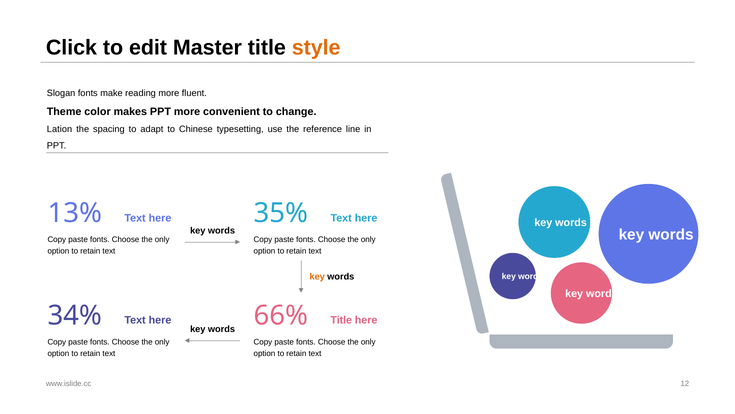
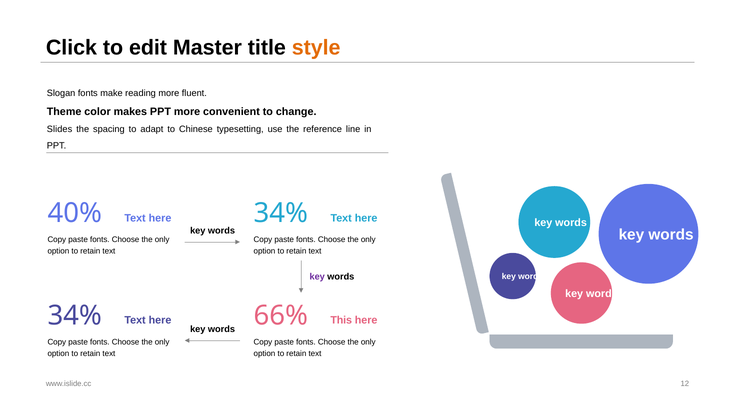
Lation: Lation -> Slides
13%: 13% -> 40%
35% at (281, 213): 35% -> 34%
key at (317, 277) colour: orange -> purple
66% Title: Title -> This
